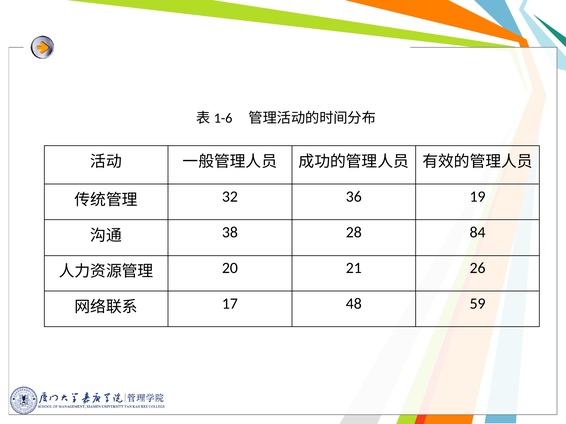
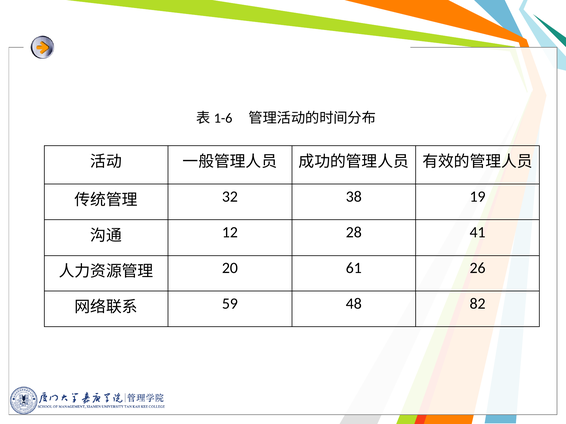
36: 36 -> 38
38: 38 -> 12
84: 84 -> 41
21: 21 -> 61
17: 17 -> 59
59: 59 -> 82
